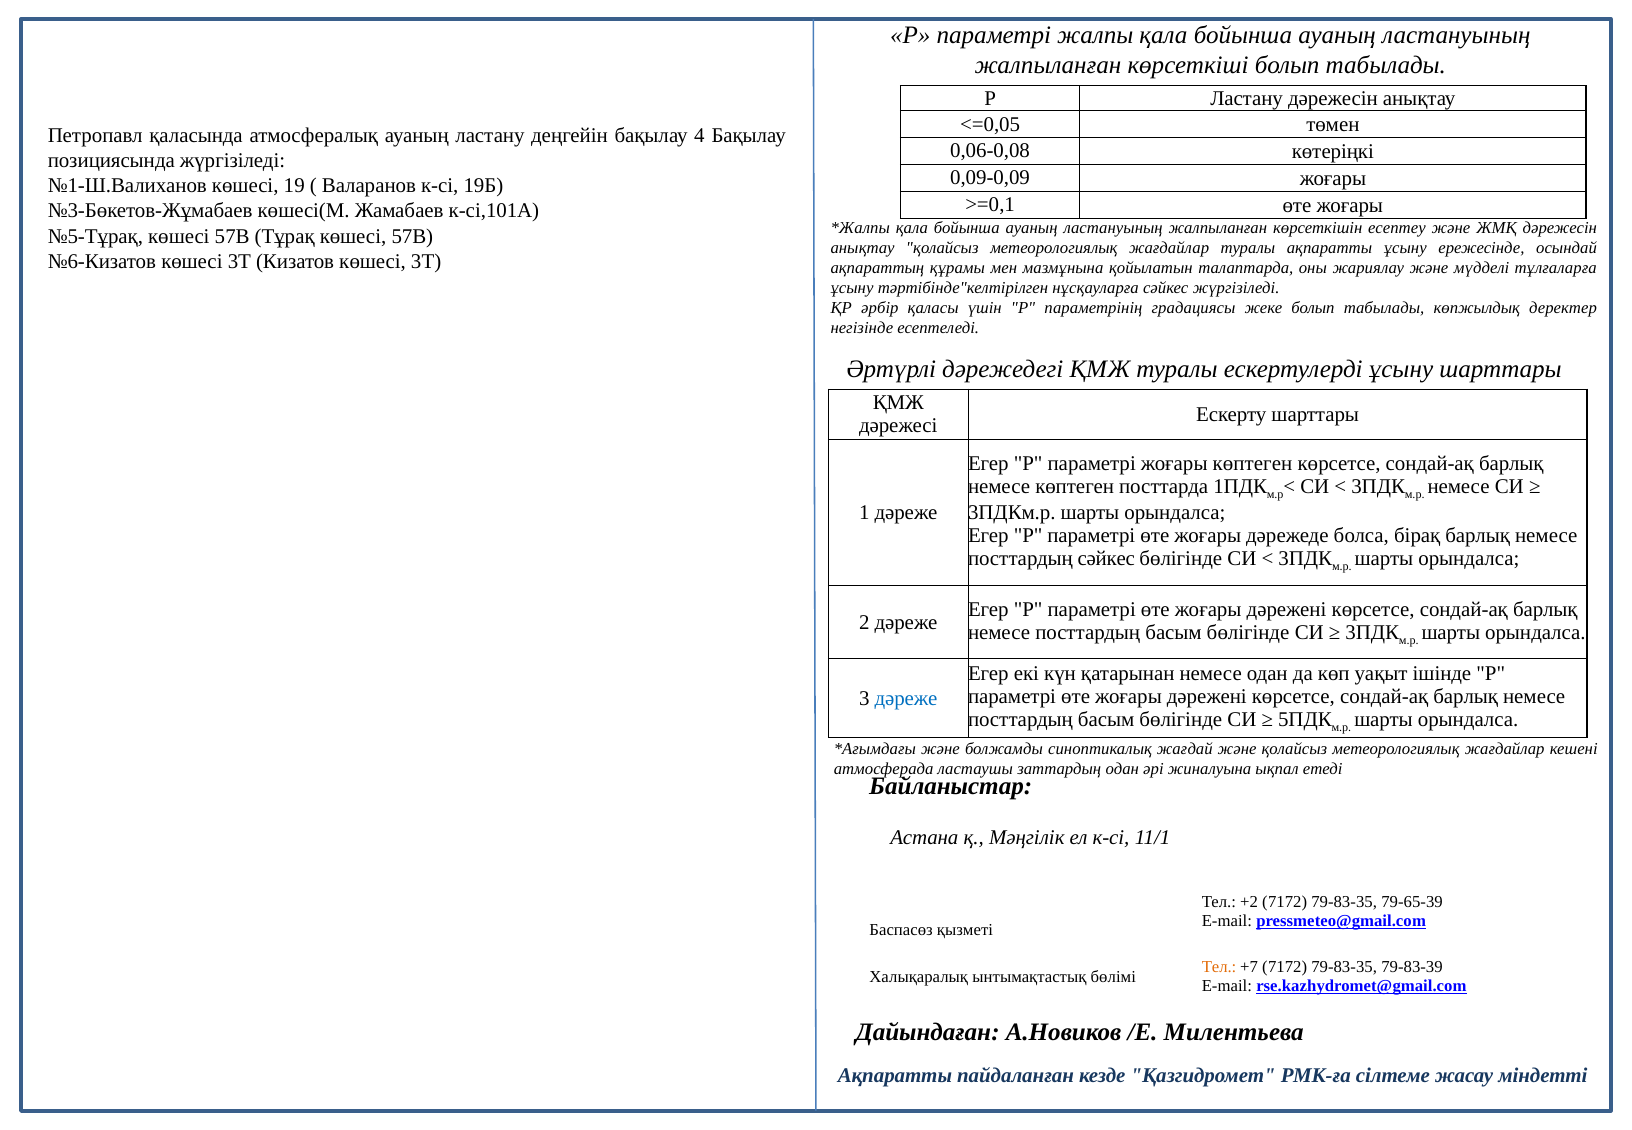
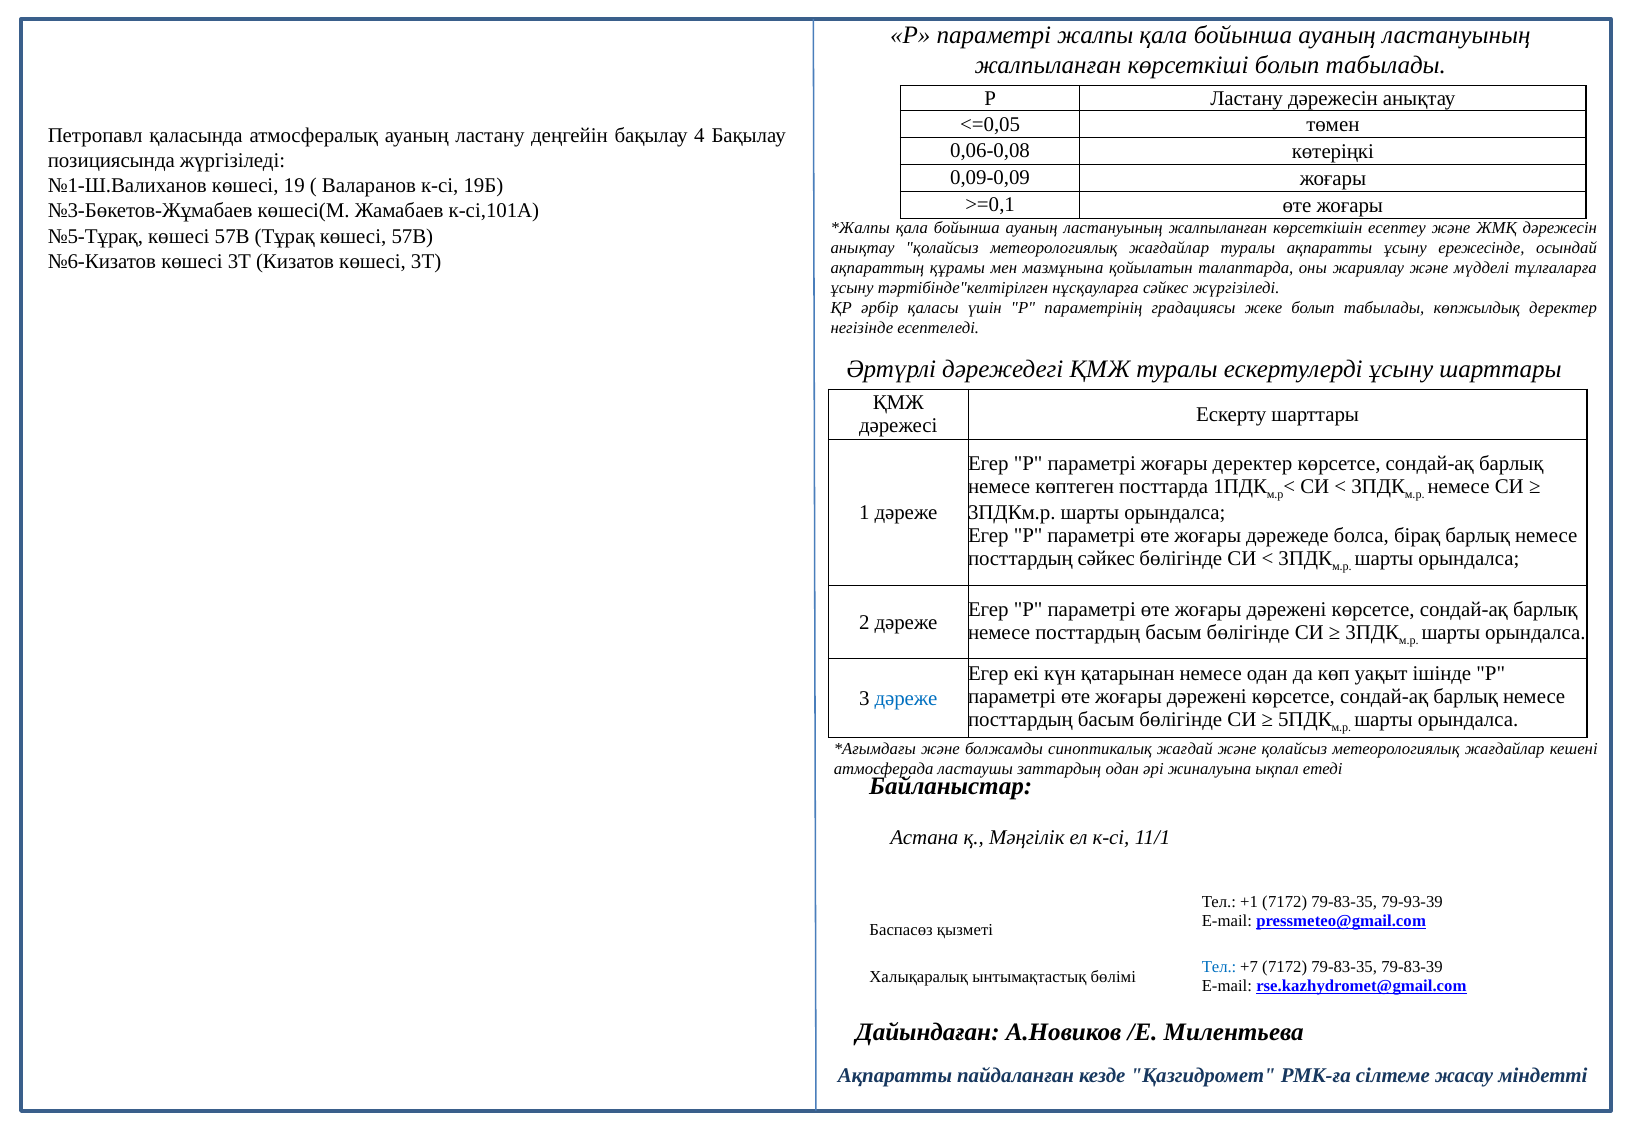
жоғары көптеген: көптеген -> деректер
+2: +2 -> +1
79-65-39: 79-65-39 -> 79-93-39
Тел at (1219, 967) colour: orange -> blue
